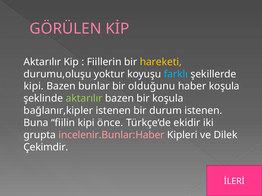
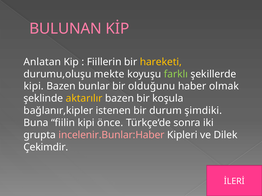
GÖRÜLEN: GÖRÜLEN -> BULUNAN
Aktarılır at (42, 62): Aktarılır -> Anlatan
yoktur: yoktur -> mekte
farklı colour: light blue -> light green
haber koşula: koşula -> olmak
aktarılır at (84, 99) colour: light green -> yellow
durum istenen: istenen -> şimdiki
ekidir: ekidir -> sonra
